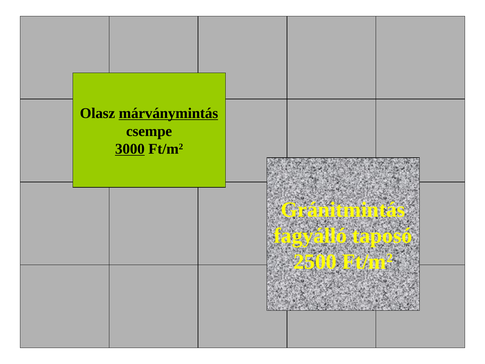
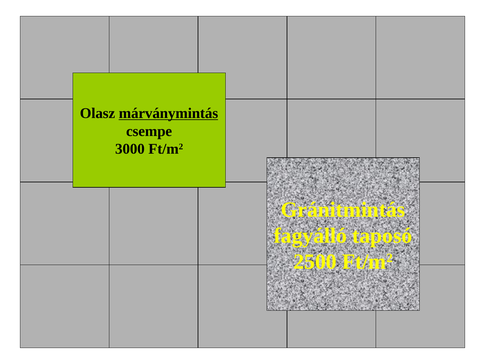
3000 underline: present -> none
